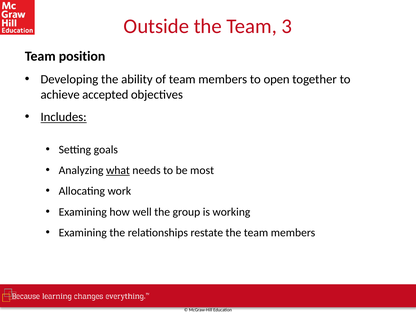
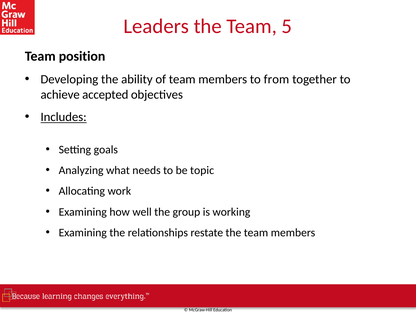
Outside: Outside -> Leaders
3: 3 -> 5
open: open -> from
what underline: present -> none
most: most -> topic
